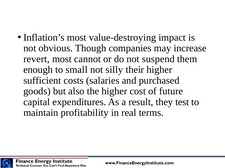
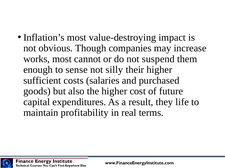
revert: revert -> works
small: small -> sense
test: test -> life
